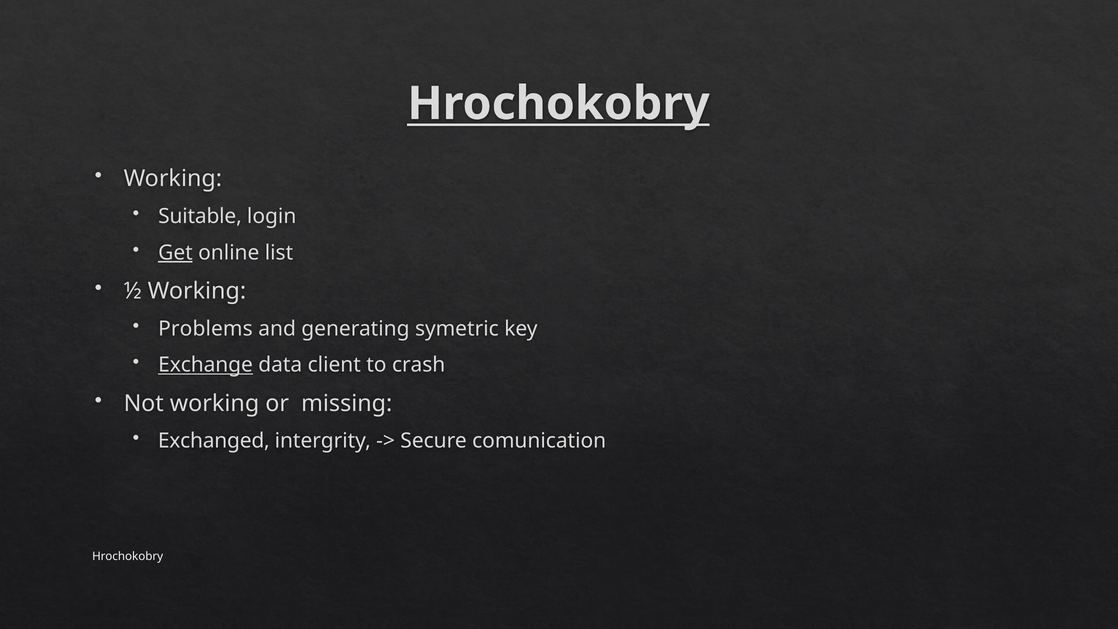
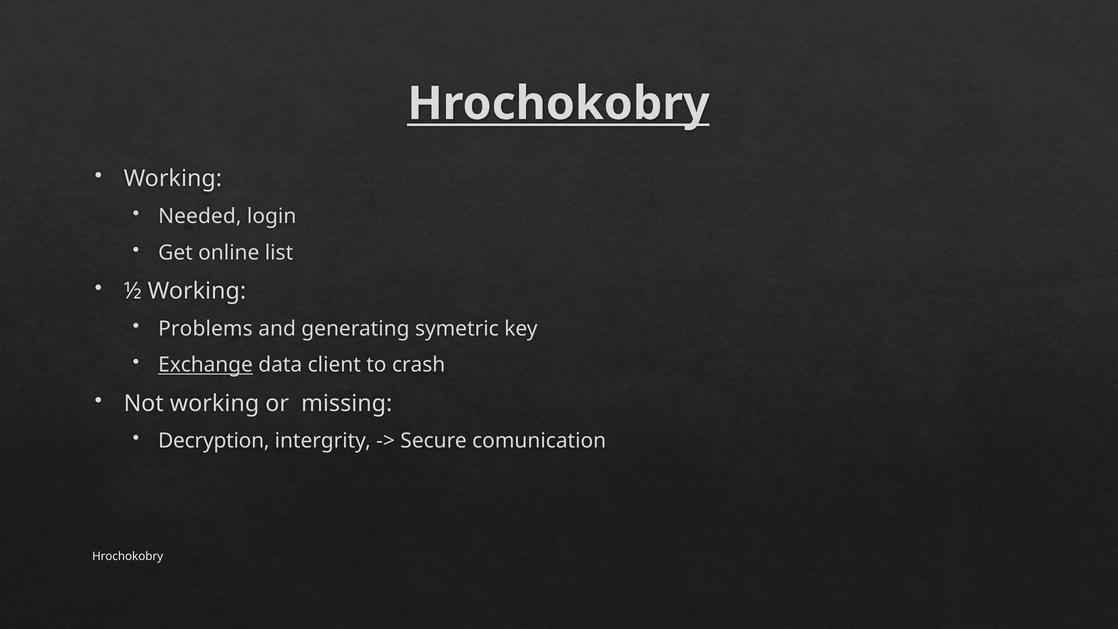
Suitable: Suitable -> Needed
Get underline: present -> none
Exchanged: Exchanged -> Decryption
